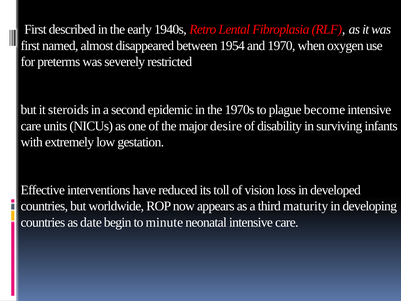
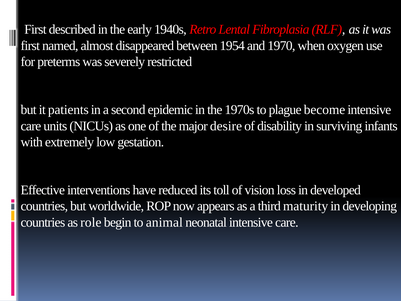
steroids: steroids -> patients
date: date -> role
minute: minute -> animal
